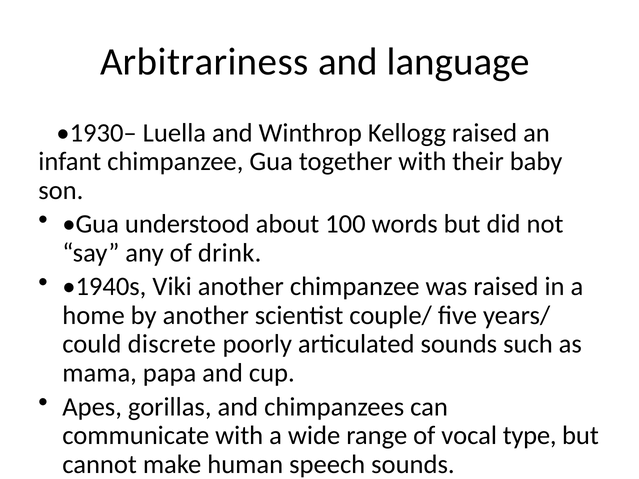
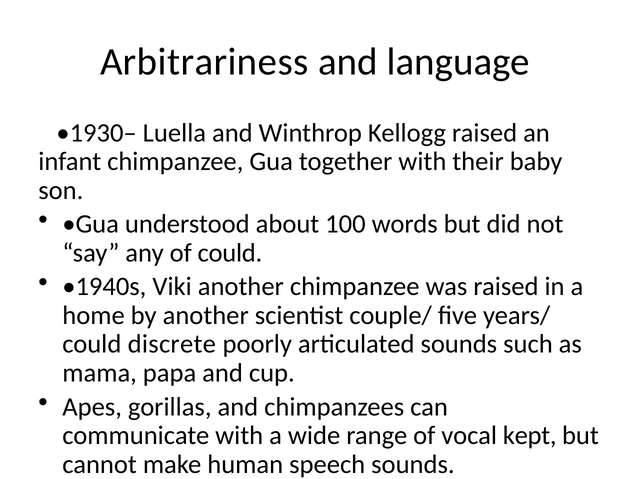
of drink: drink -> could
type: type -> kept
